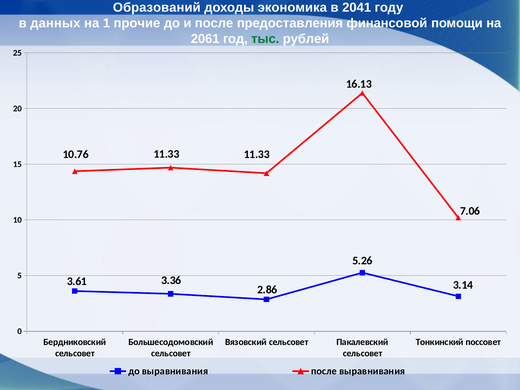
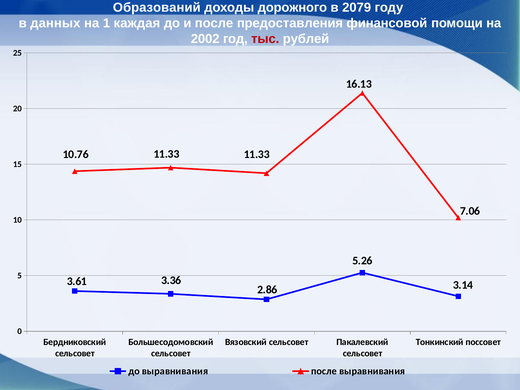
экономика: экономика -> дорожного
2041: 2041 -> 2079
прочие: прочие -> каждая
2061: 2061 -> 2002
тыс colour: green -> red
